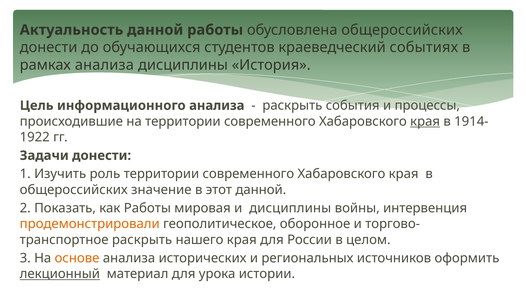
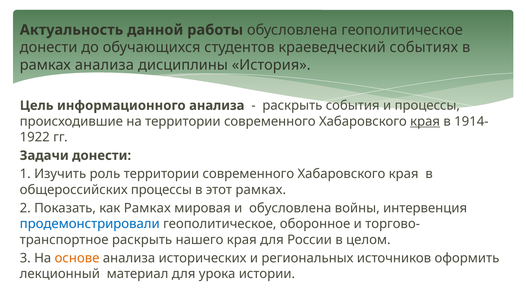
обусловлена общероссийских: общероссийских -> геополитическое
общероссийских значение: значение -> процессы
этот данной: данной -> рамках
как Работы: Работы -> Рамках
и дисциплины: дисциплины -> обусловлена
продемонстрировали colour: orange -> blue
лекционный underline: present -> none
